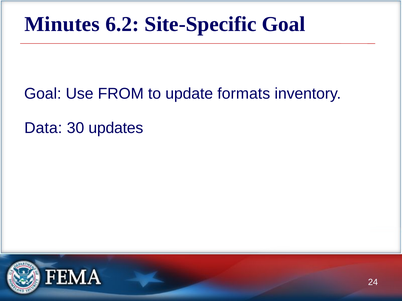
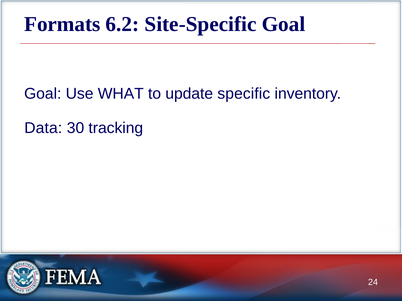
Minutes: Minutes -> Formats
FROM: FROM -> WHAT
formats: formats -> specific
updates: updates -> tracking
